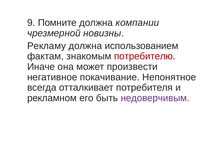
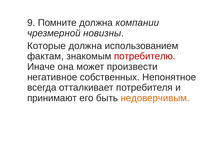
Рекламу: Рекламу -> Которые
покачивание: покачивание -> собственных
рекламном: рекламном -> принимают
недоверчивым colour: purple -> orange
